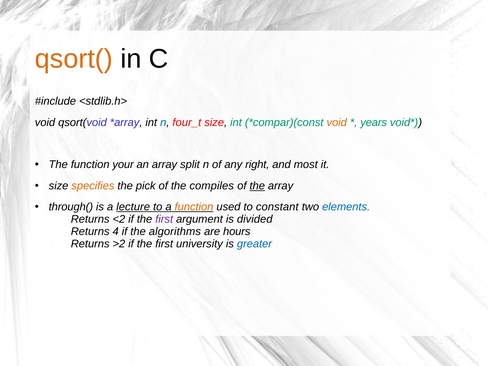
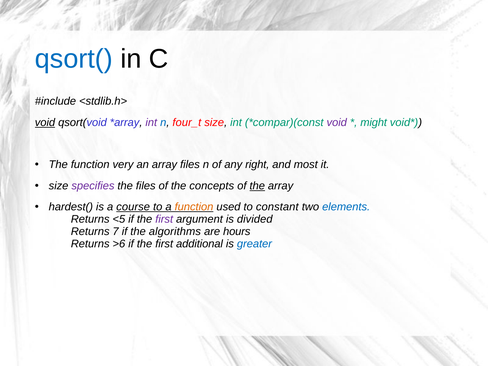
qsort( colour: orange -> blue
void at (45, 122) underline: none -> present
int at (151, 122) colour: black -> purple
void at (337, 122) colour: orange -> purple
years: years -> might
your: your -> very
array split: split -> files
specifies colour: orange -> purple
the pick: pick -> files
compiles: compiles -> concepts
through(: through( -> hardest(
lecture: lecture -> course
<2: <2 -> <5
4: 4 -> 7
>2: >2 -> >6
university: university -> additional
